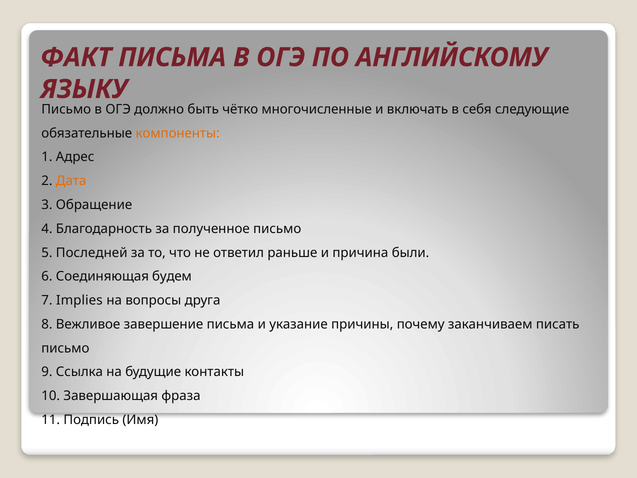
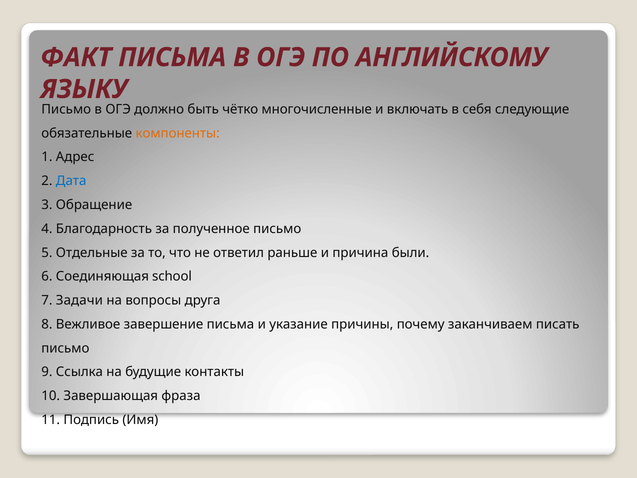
Дата colour: orange -> blue
Последней: Последней -> Отдельные
будем: будем -> school
Implies: Implies -> Задачи
